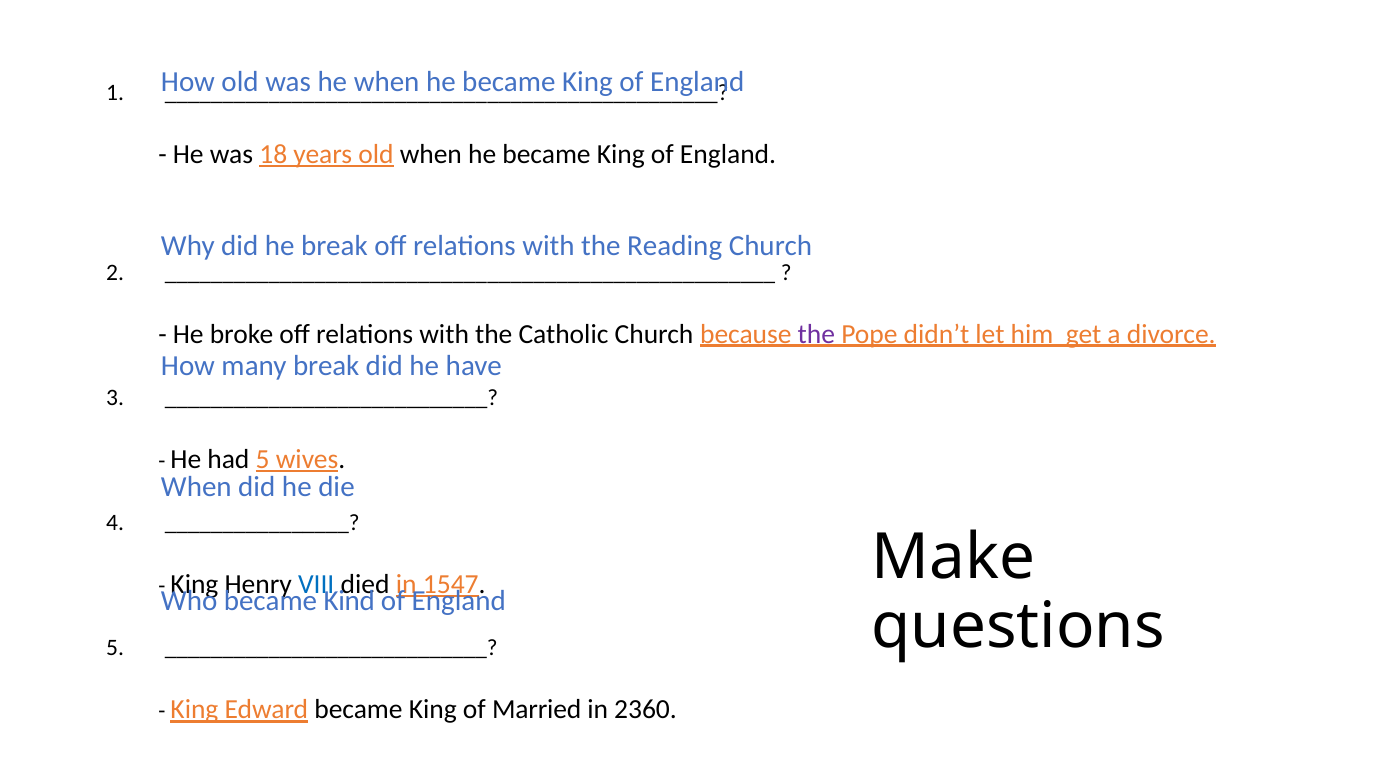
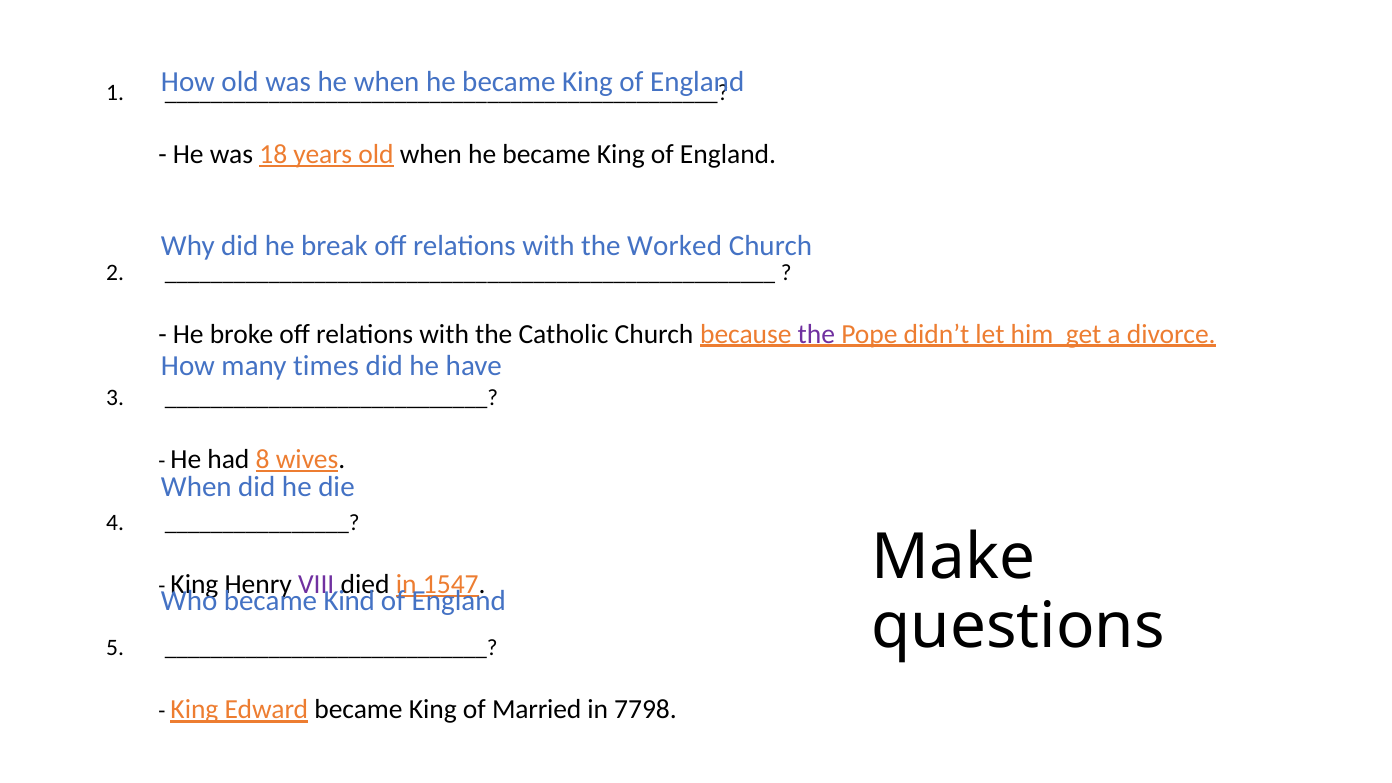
Reading: Reading -> Worked
many break: break -> times
had 5: 5 -> 8
VIII colour: blue -> purple
2360: 2360 -> 7798
